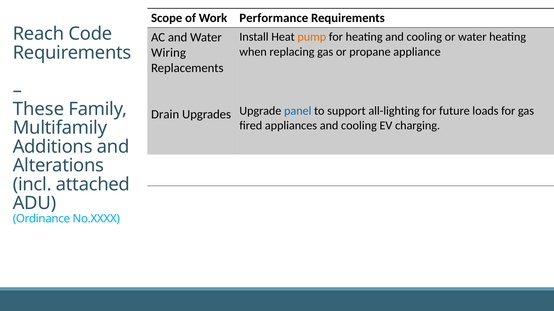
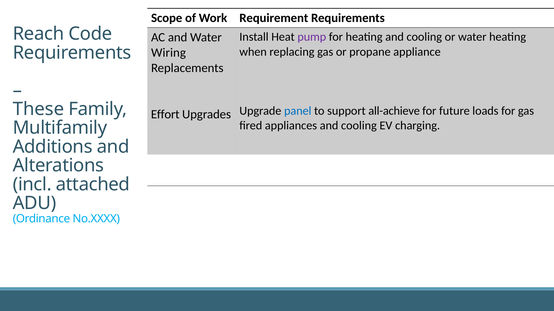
Performance: Performance -> Requirement
pump colour: orange -> purple
all-lighting: all-lighting -> all-achieve
Drain: Drain -> Effort
